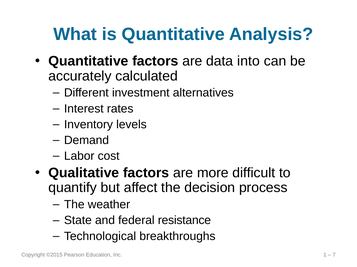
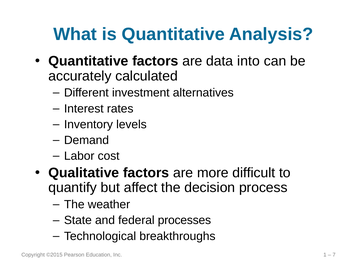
resistance: resistance -> processes
